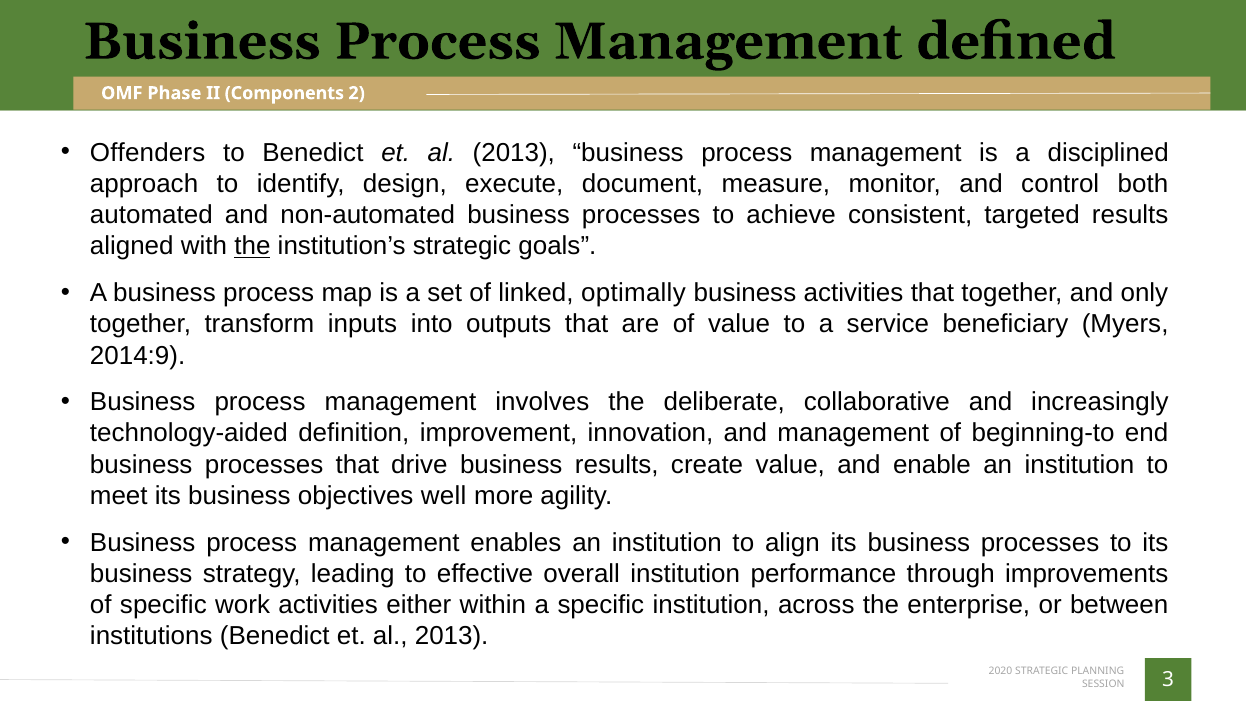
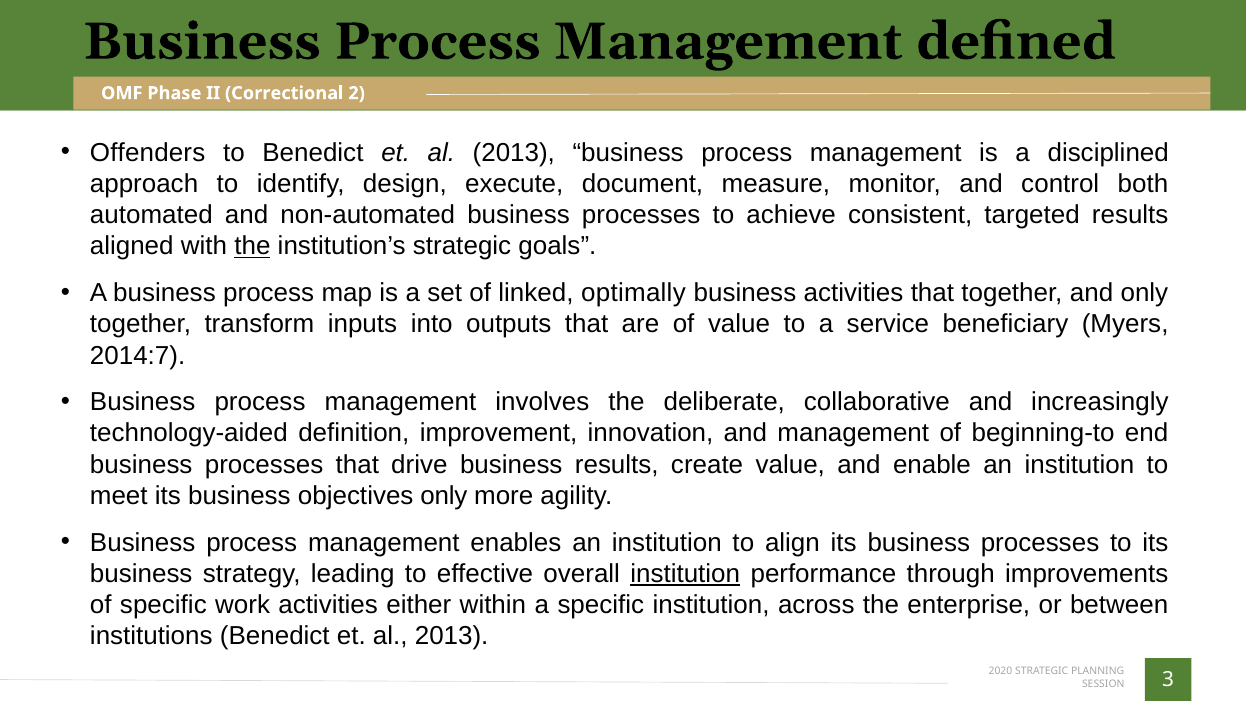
Components: Components -> Correctional
2014:9: 2014:9 -> 2014:7
objectives well: well -> only
institution at (685, 574) underline: none -> present
